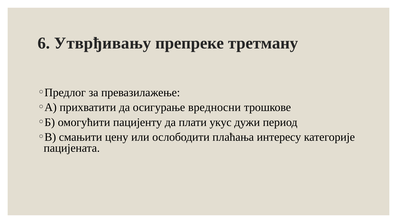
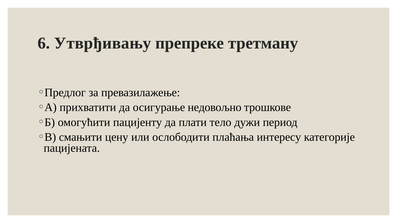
вредносни: вредносни -> недовољно
укус: укус -> тело
